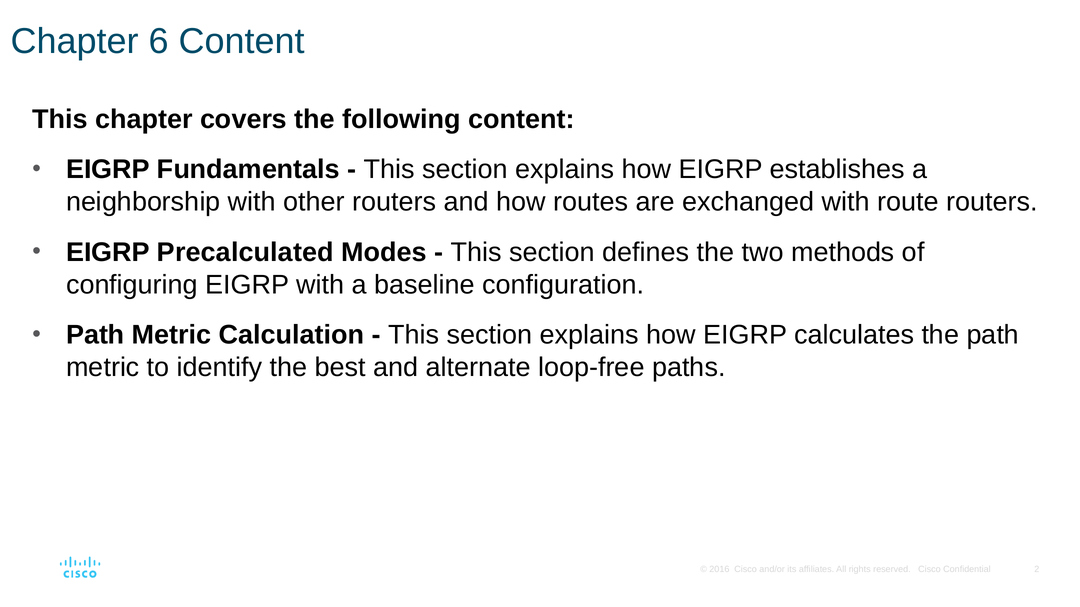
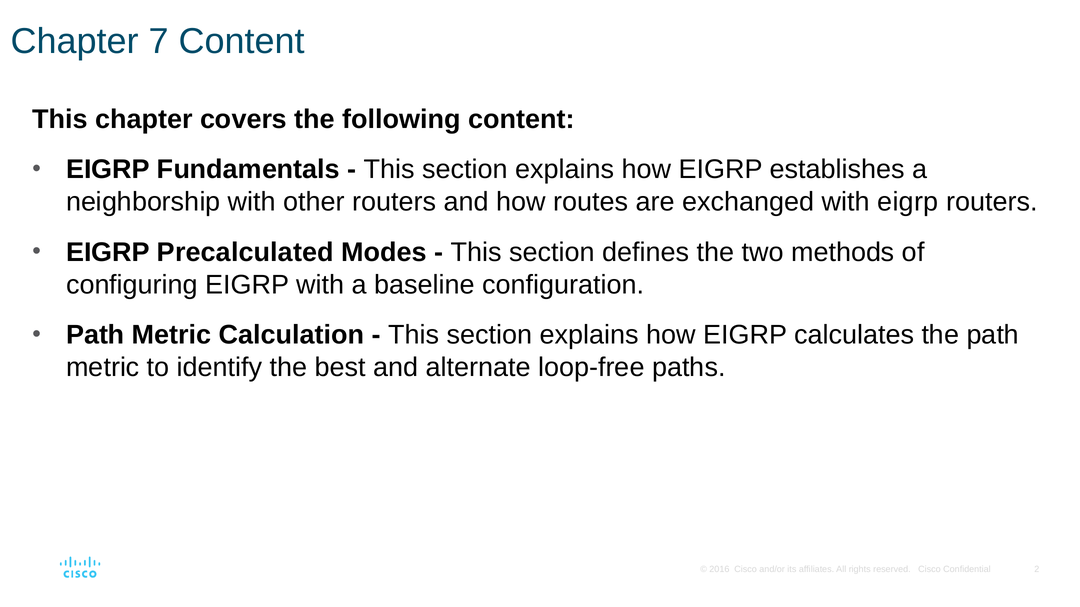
6: 6 -> 7
with route: route -> eigrp
